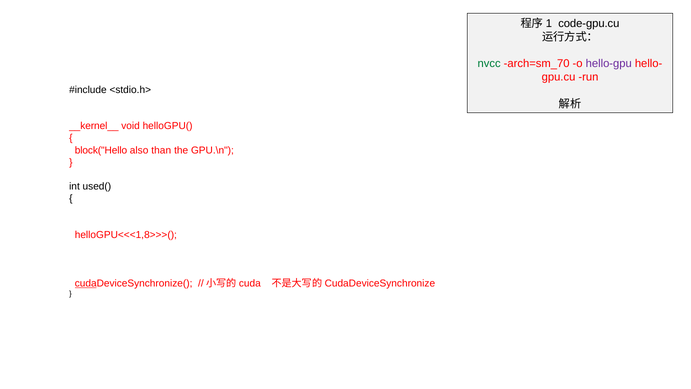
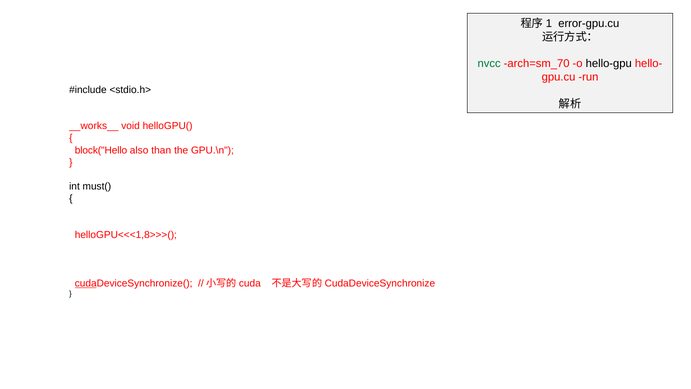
code-gpu.cu: code-gpu.cu -> error-gpu.cu
hello-gpu colour: purple -> black
__kernel__: __kernel__ -> __works__
used(: used( -> must(
